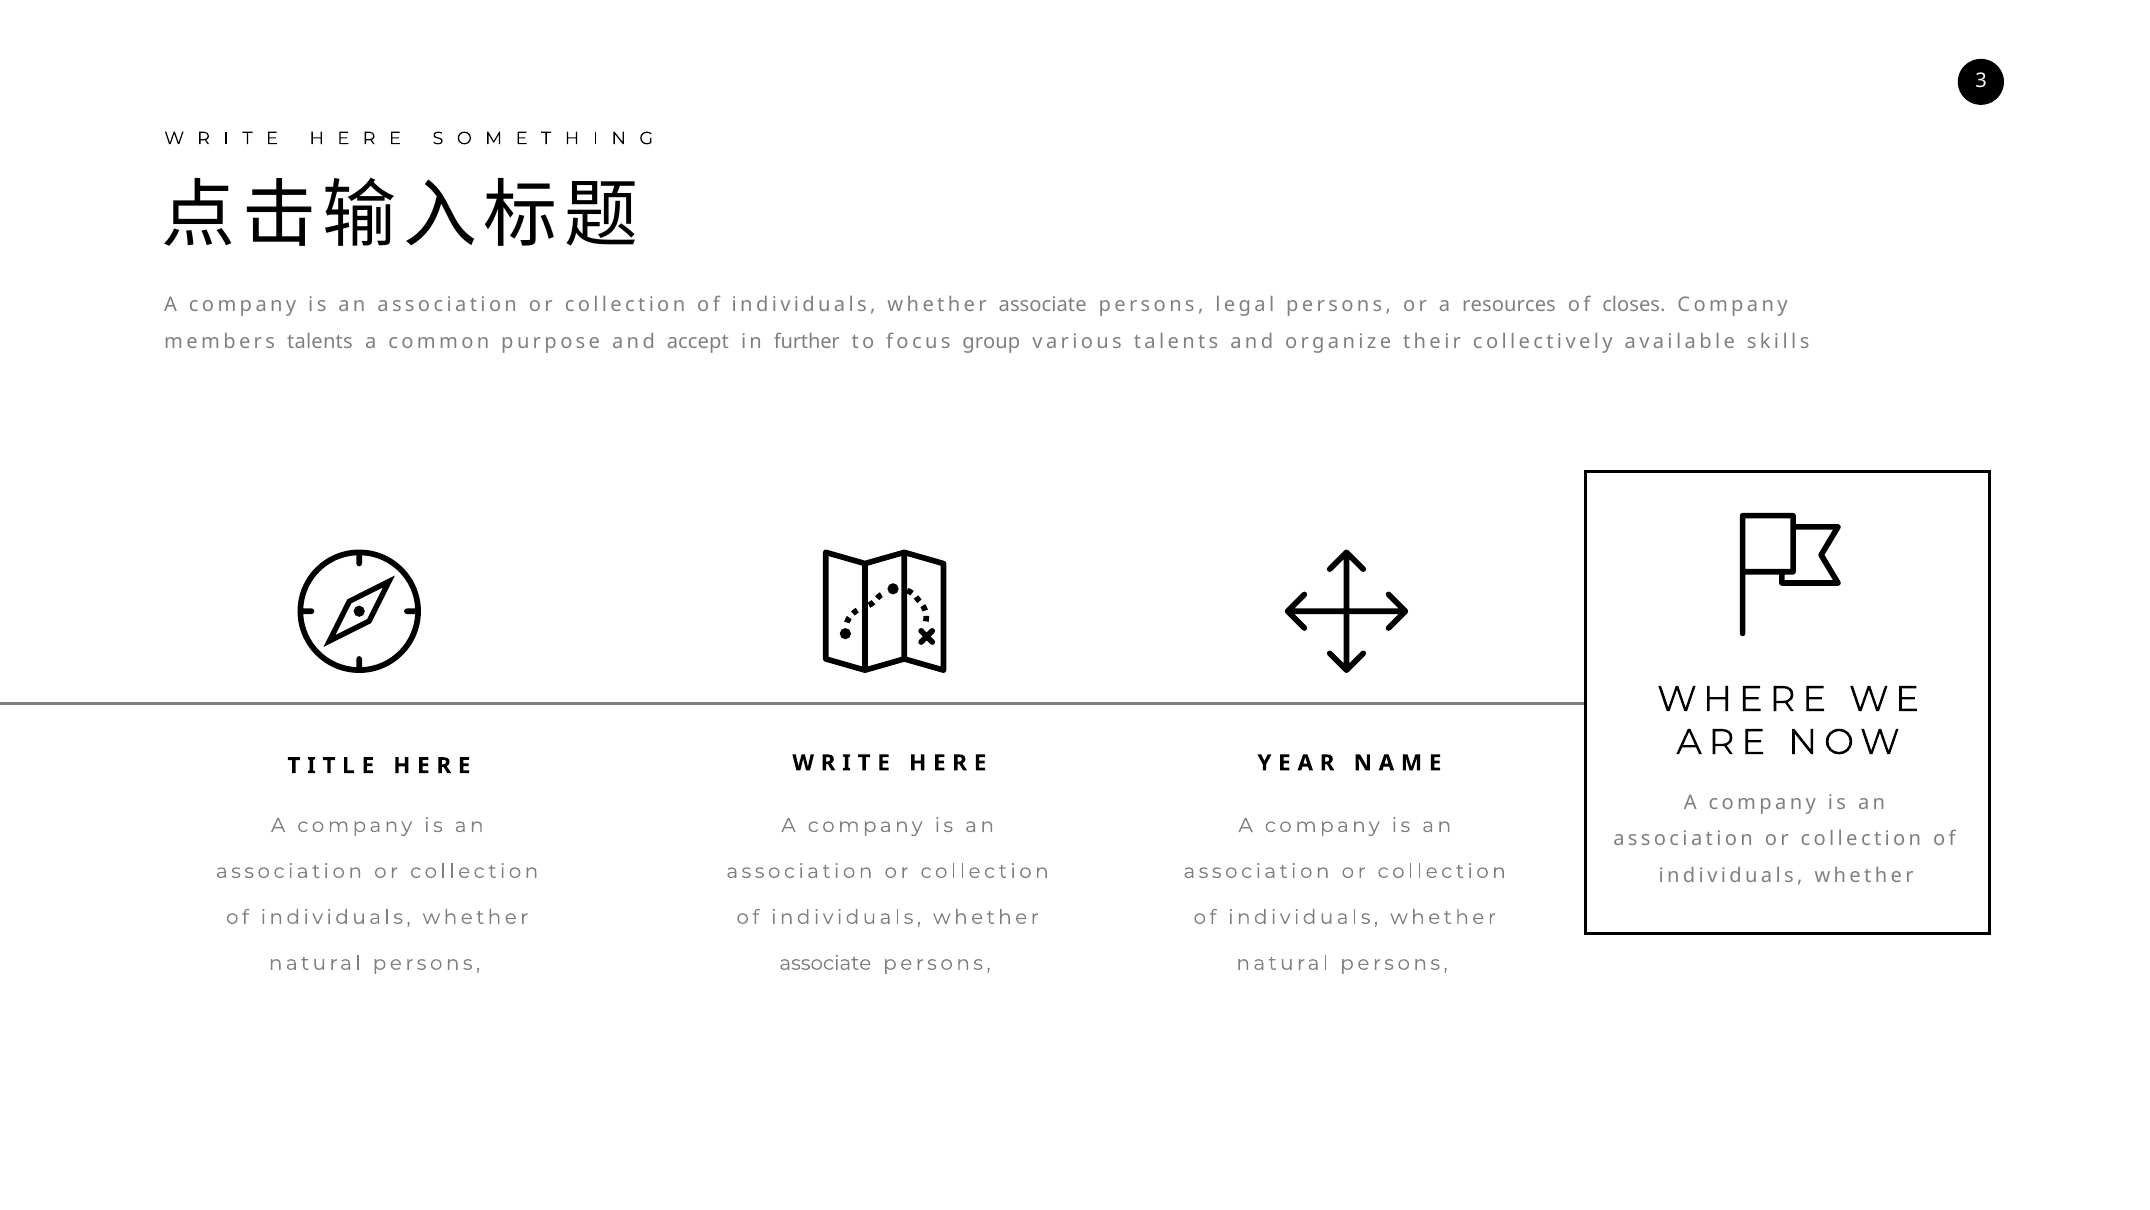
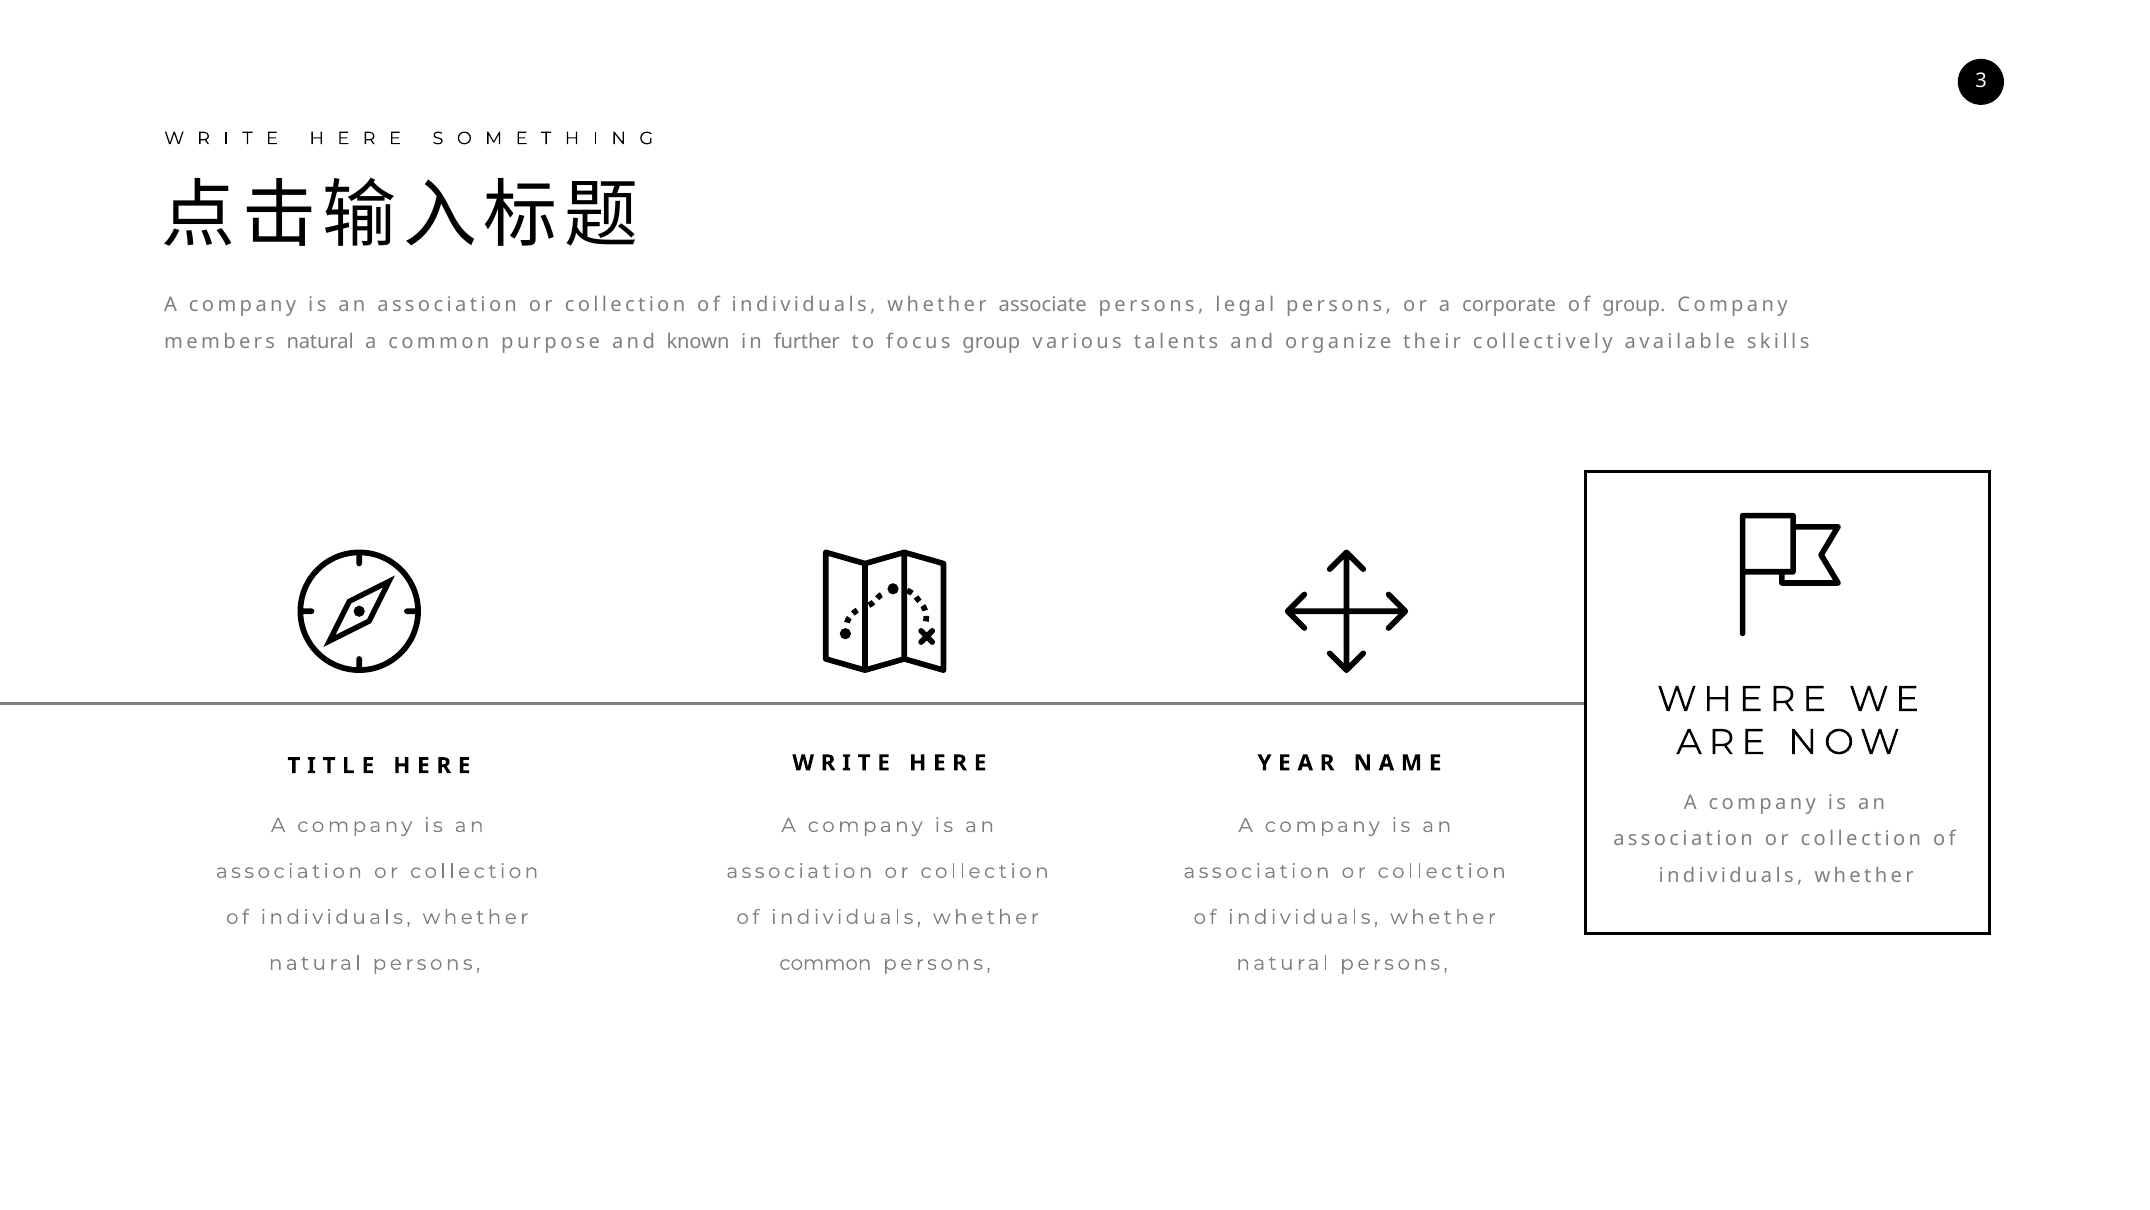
resources: resources -> corporate
of closes: closes -> group
members talents: talents -> natural
accept: accept -> known
associate at (825, 963): associate -> common
